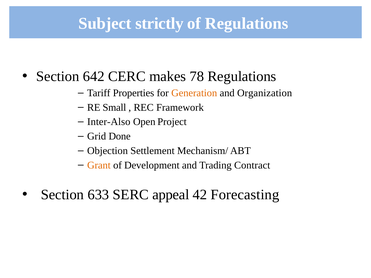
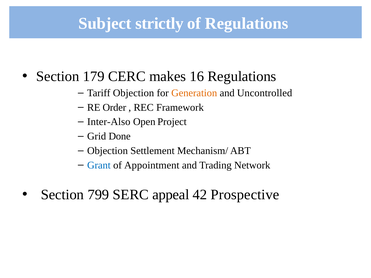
642: 642 -> 179
78: 78 -> 16
Tariff Properties: Properties -> Objection
Organization: Organization -> Uncontrolled
Small: Small -> Order
Grant colour: orange -> blue
Development: Development -> Appointment
Contract: Contract -> Network
633: 633 -> 799
Forecasting: Forecasting -> Prospective
